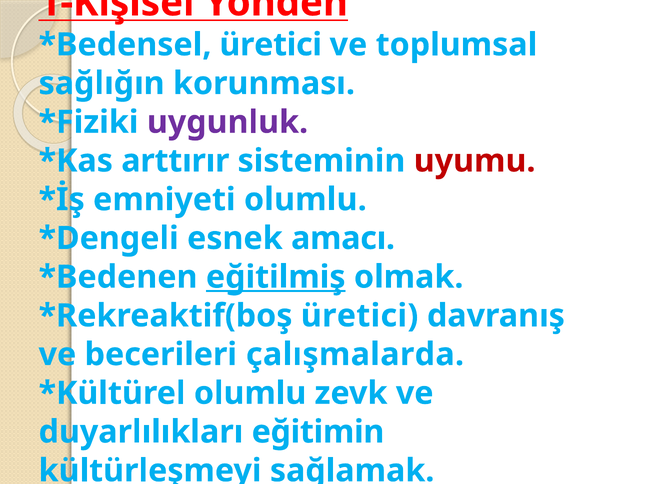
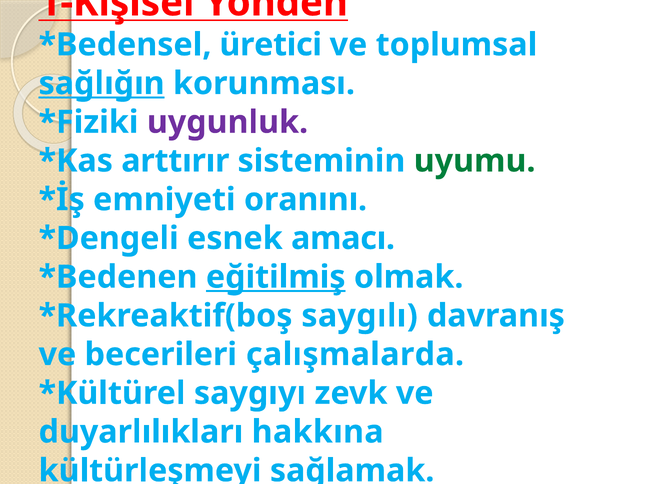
sağlığın underline: none -> present
uyumu colour: red -> green
emniyeti olumlu: olumlu -> oranını
üretici at (360, 316): üretici -> saygılı
olumlu at (250, 393): olumlu -> saygıyı
eğitimin: eğitimin -> hakkına
